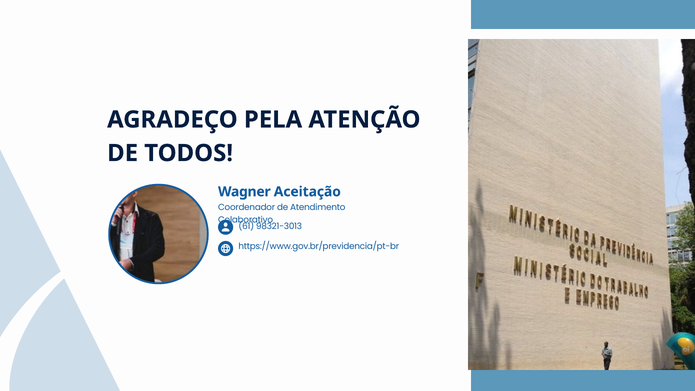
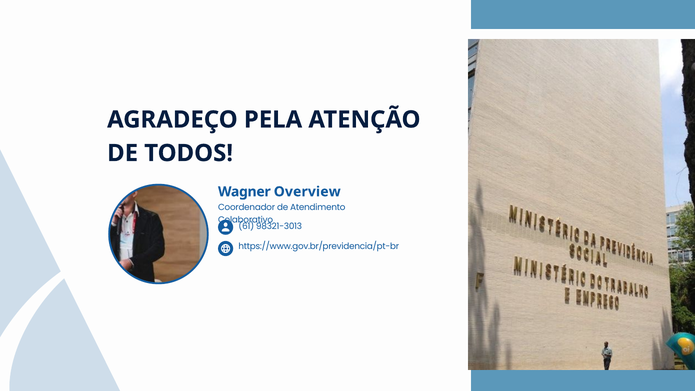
Aceitação: Aceitação -> Overview
